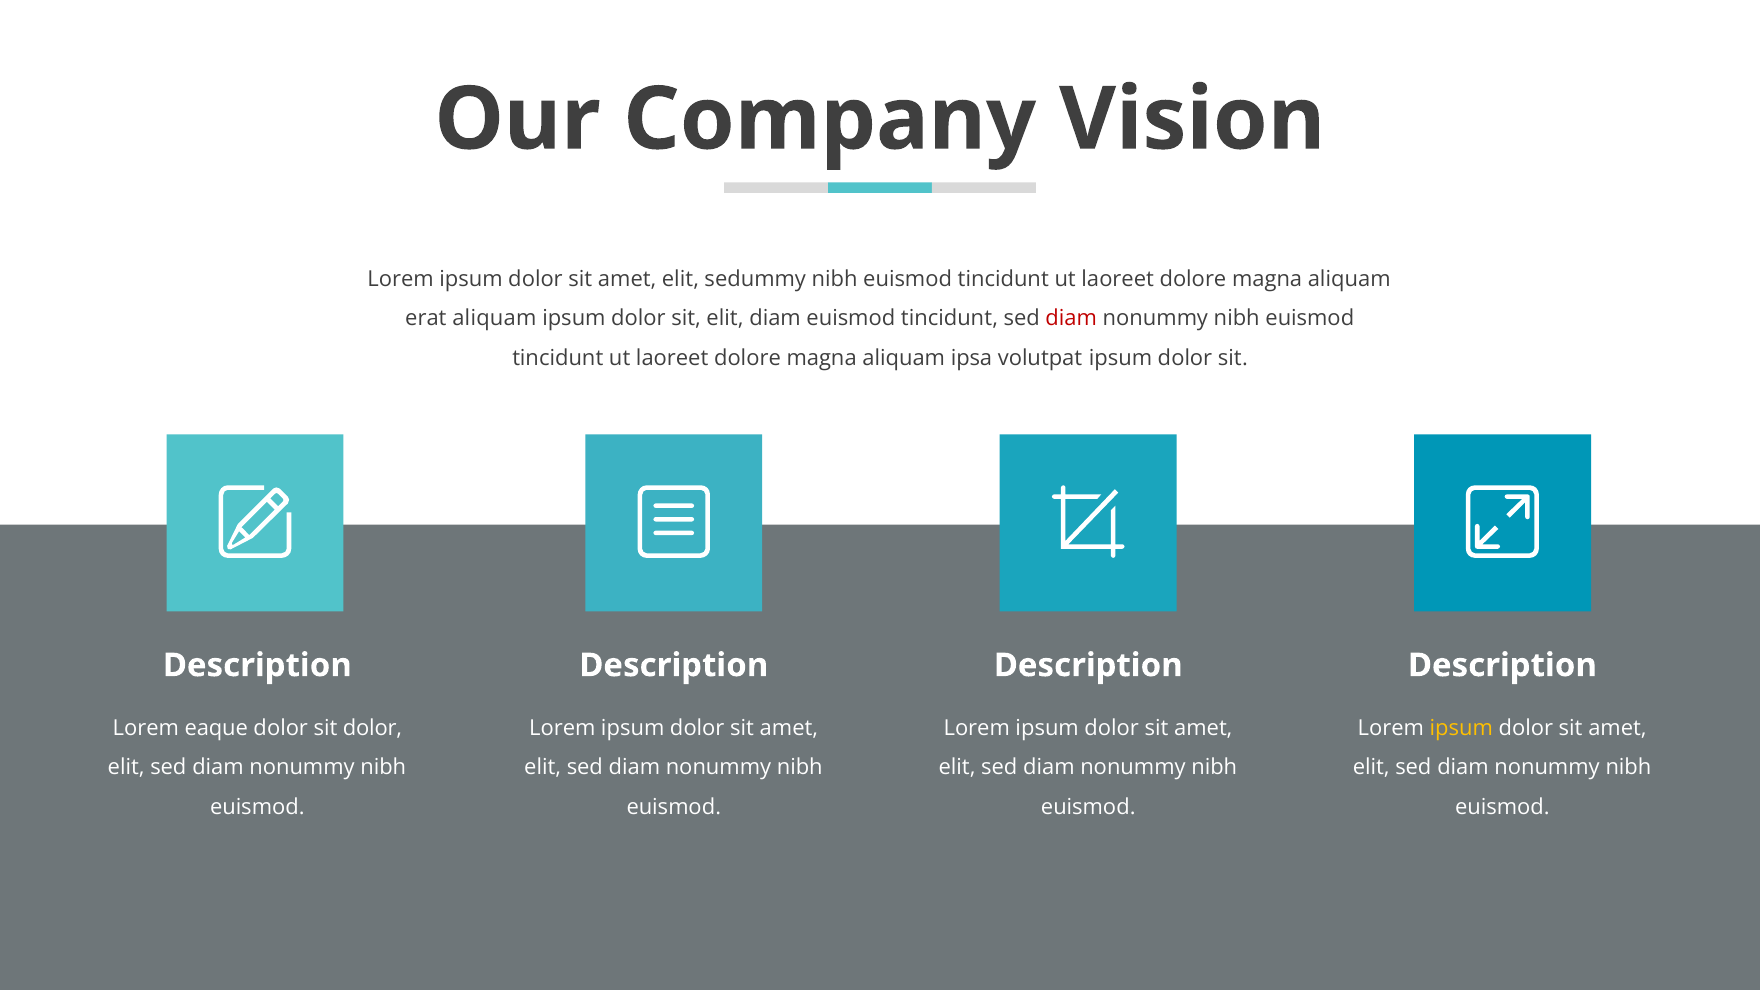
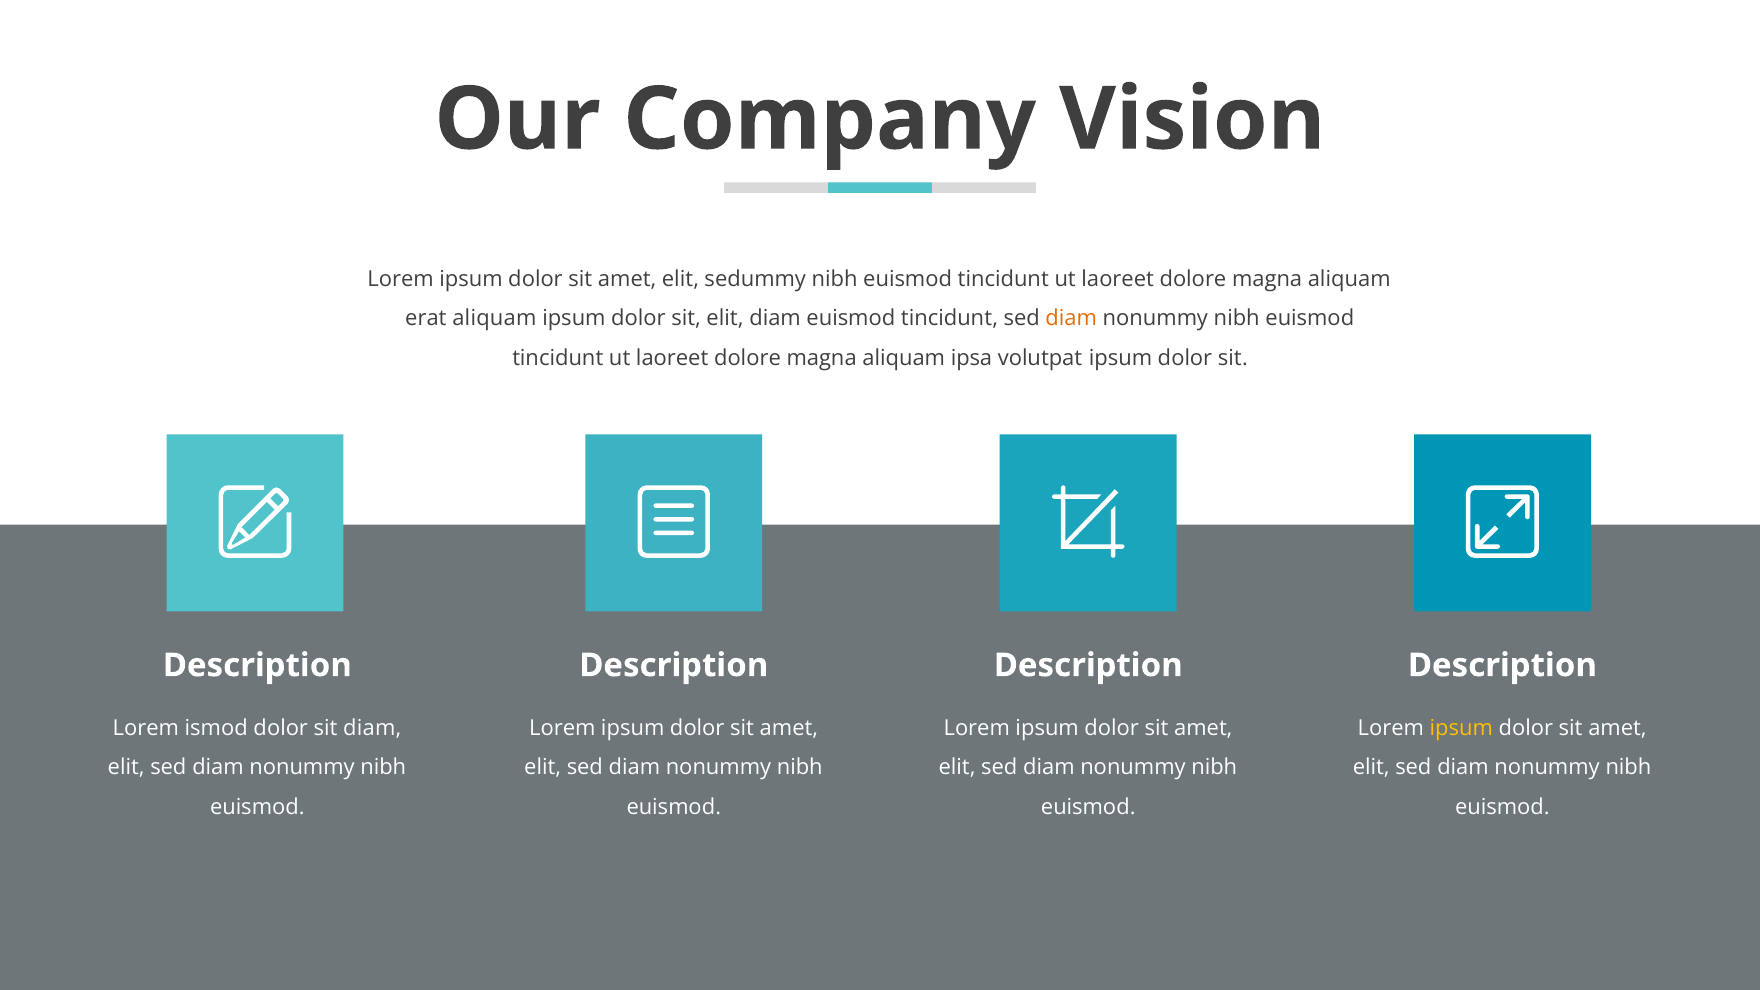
diam at (1071, 318) colour: red -> orange
eaque: eaque -> ismod
sit dolor: dolor -> diam
